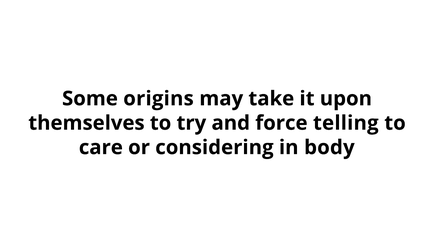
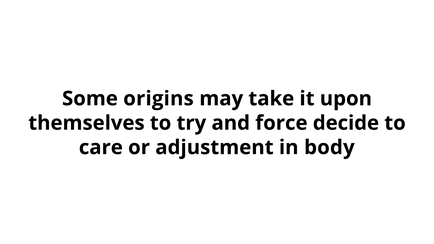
telling: telling -> decide
considering: considering -> adjustment
